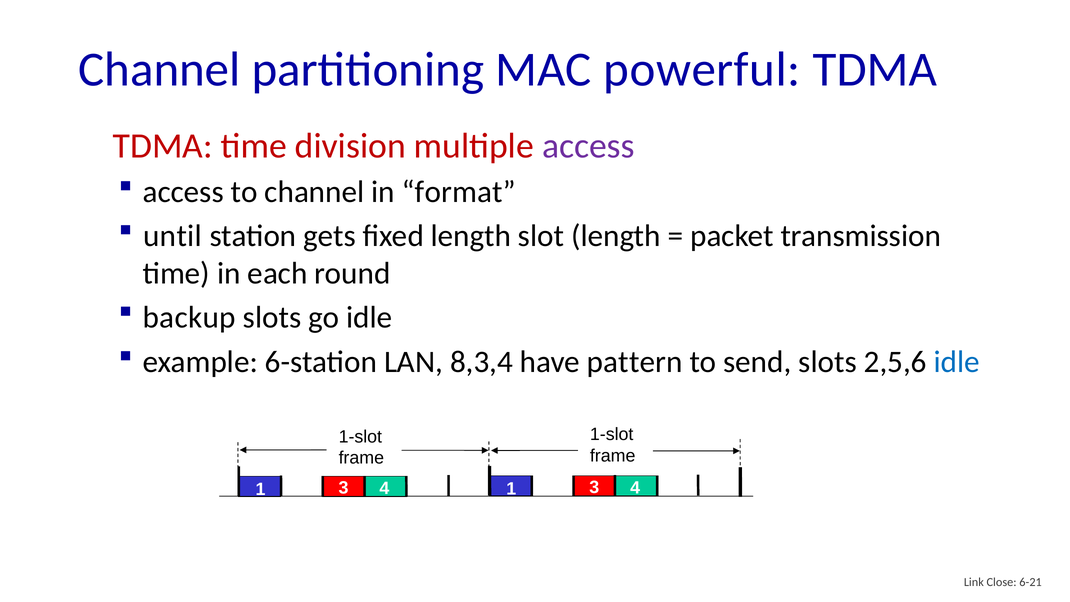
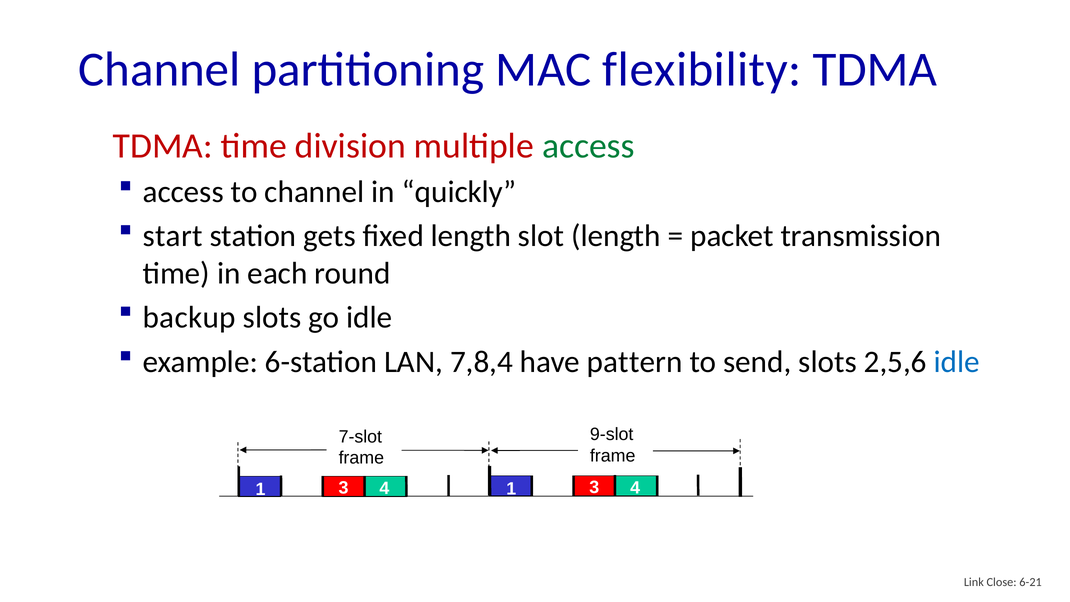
powerful: powerful -> flexibility
access at (588, 146) colour: purple -> green
format: format -> quickly
until: until -> start
8,3,4: 8,3,4 -> 7,8,4
1-slot at (612, 434): 1-slot -> 9-slot
1-slot at (360, 437): 1-slot -> 7-slot
